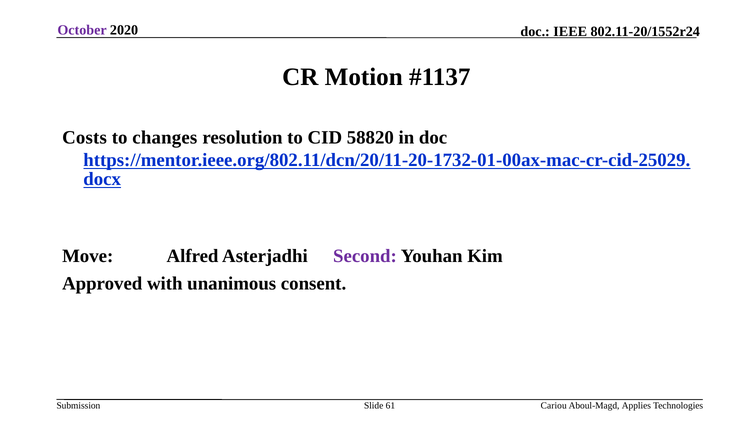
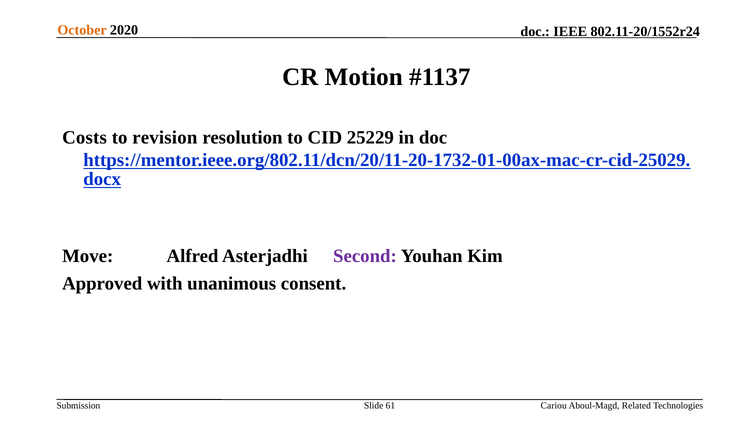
October colour: purple -> orange
changes: changes -> revision
58820: 58820 -> 25229
Applies: Applies -> Related
